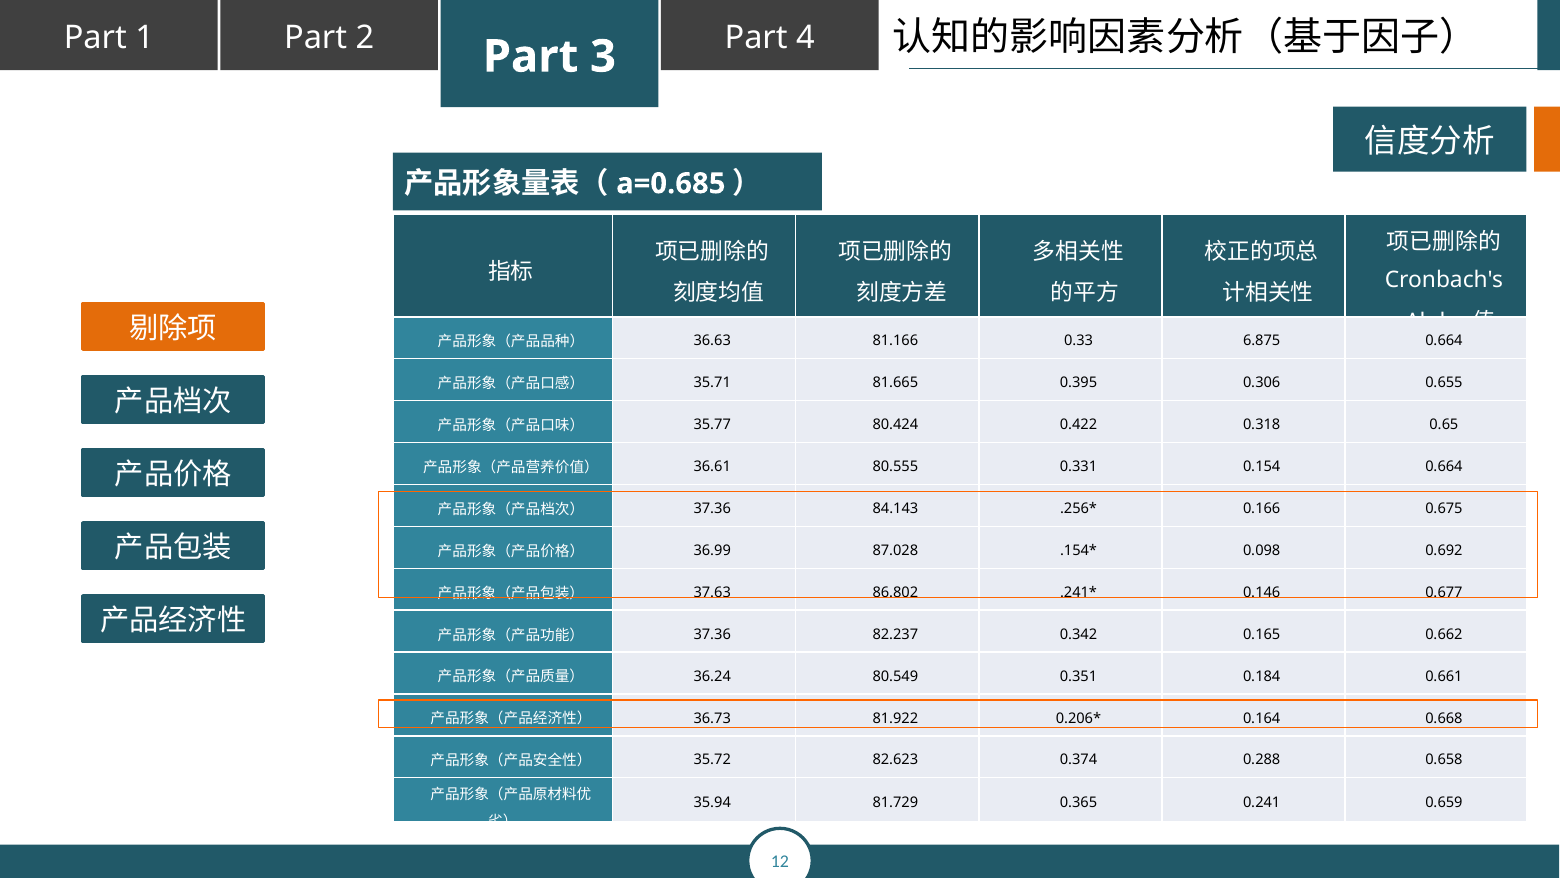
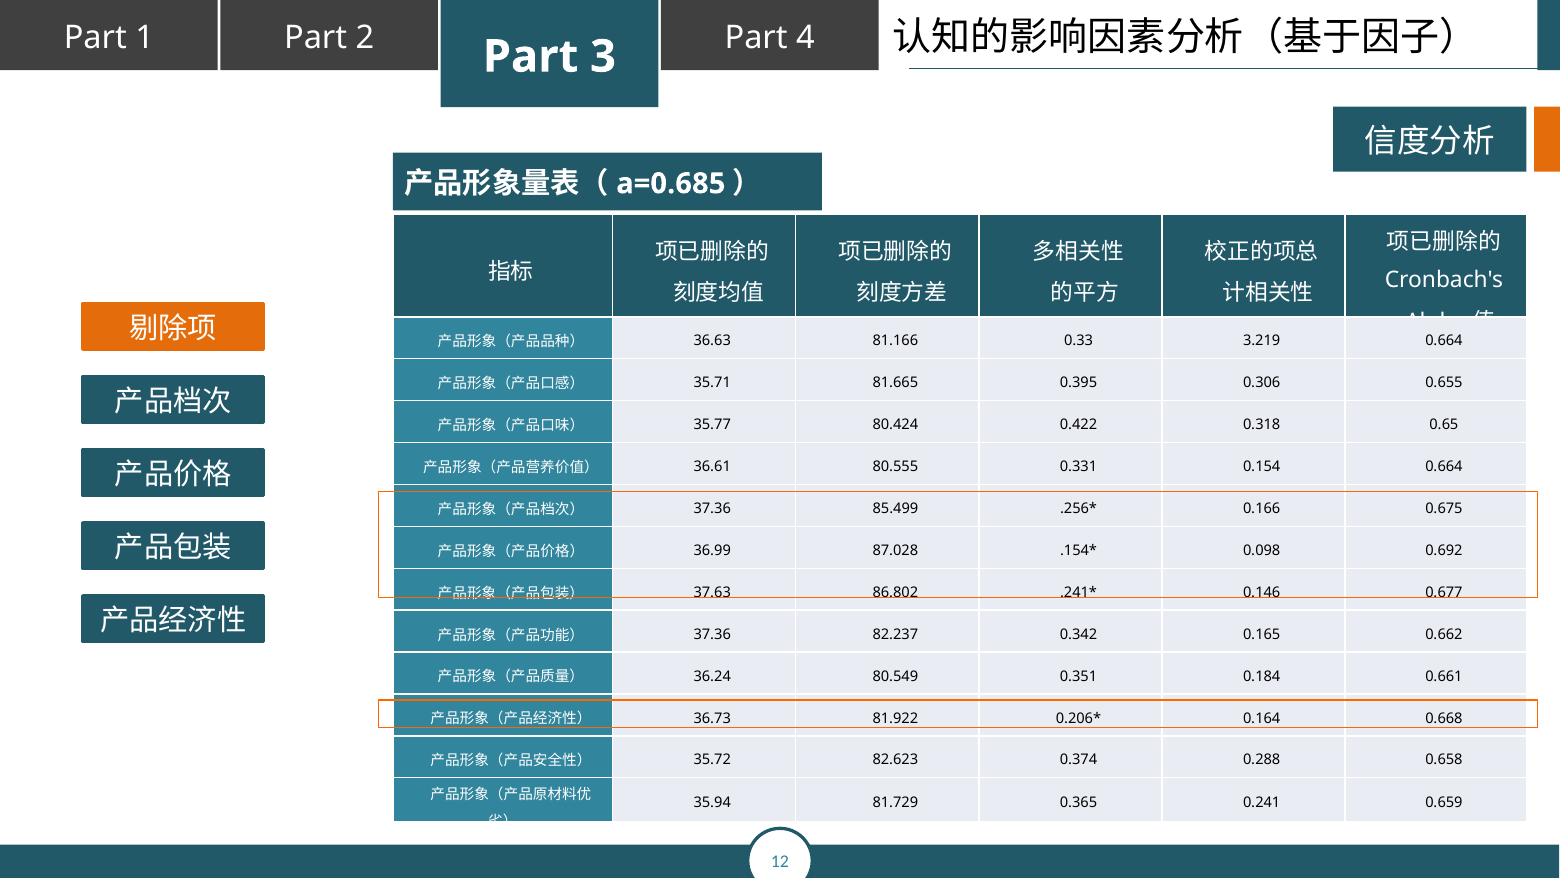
6.875: 6.875 -> 3.219
84.143: 84.143 -> 85.499
